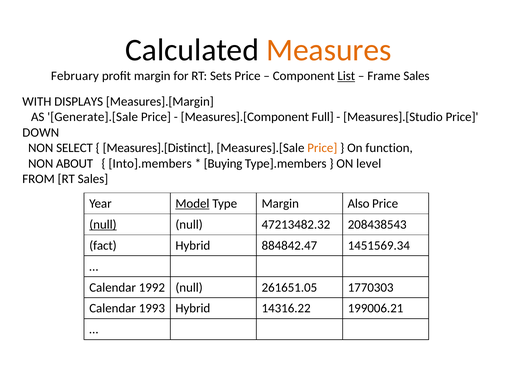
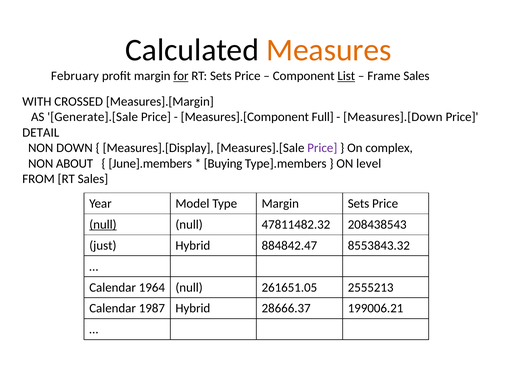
for underline: none -> present
DISPLAYS: DISPLAYS -> CROSSED
Measures].[Studio: Measures].[Studio -> Measures].[Down
DOWN: DOWN -> DETAIL
SELECT: SELECT -> DOWN
Measures].[Distinct: Measures].[Distinct -> Measures].[Display
Price at (322, 148) colour: orange -> purple
function: function -> complex
Into].members: Into].members -> June].members
Model underline: present -> none
Margin Also: Also -> Sets
47213482.32: 47213482.32 -> 47811482.32
fact: fact -> just
1451569.34: 1451569.34 -> 8553843.32
1992: 1992 -> 1964
1770303: 1770303 -> 2555213
1993: 1993 -> 1987
14316.22: 14316.22 -> 28666.37
